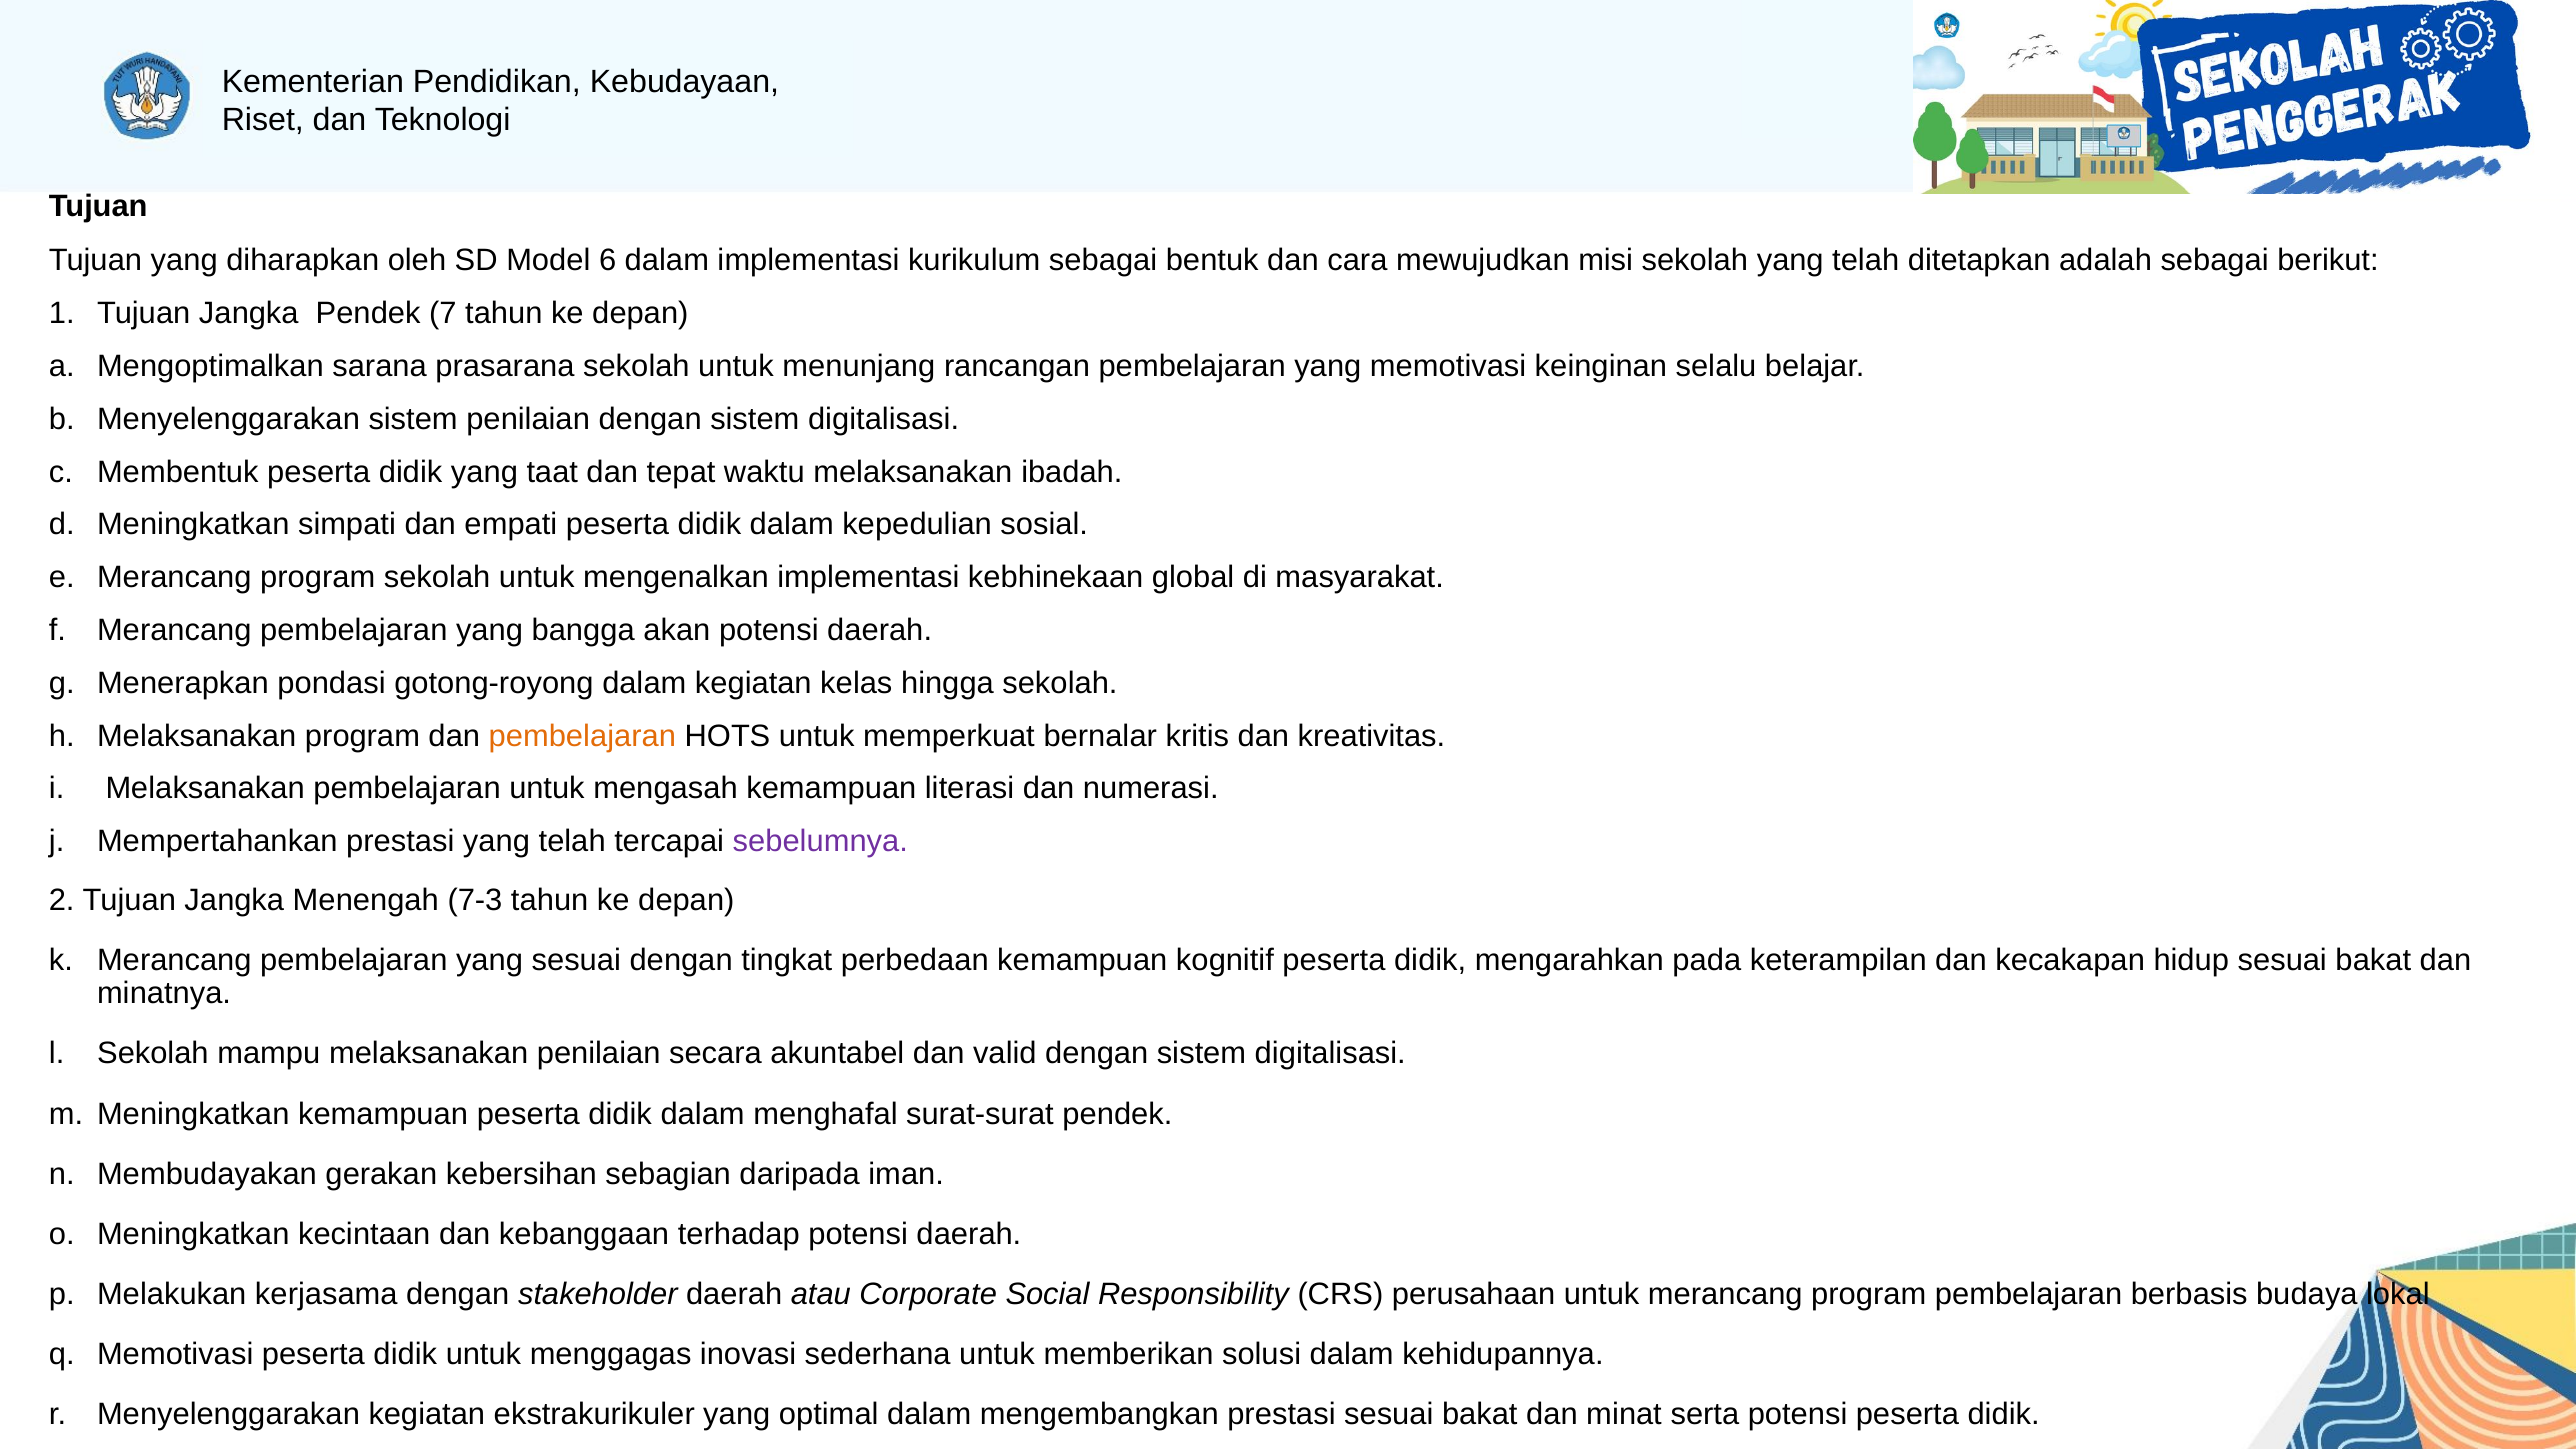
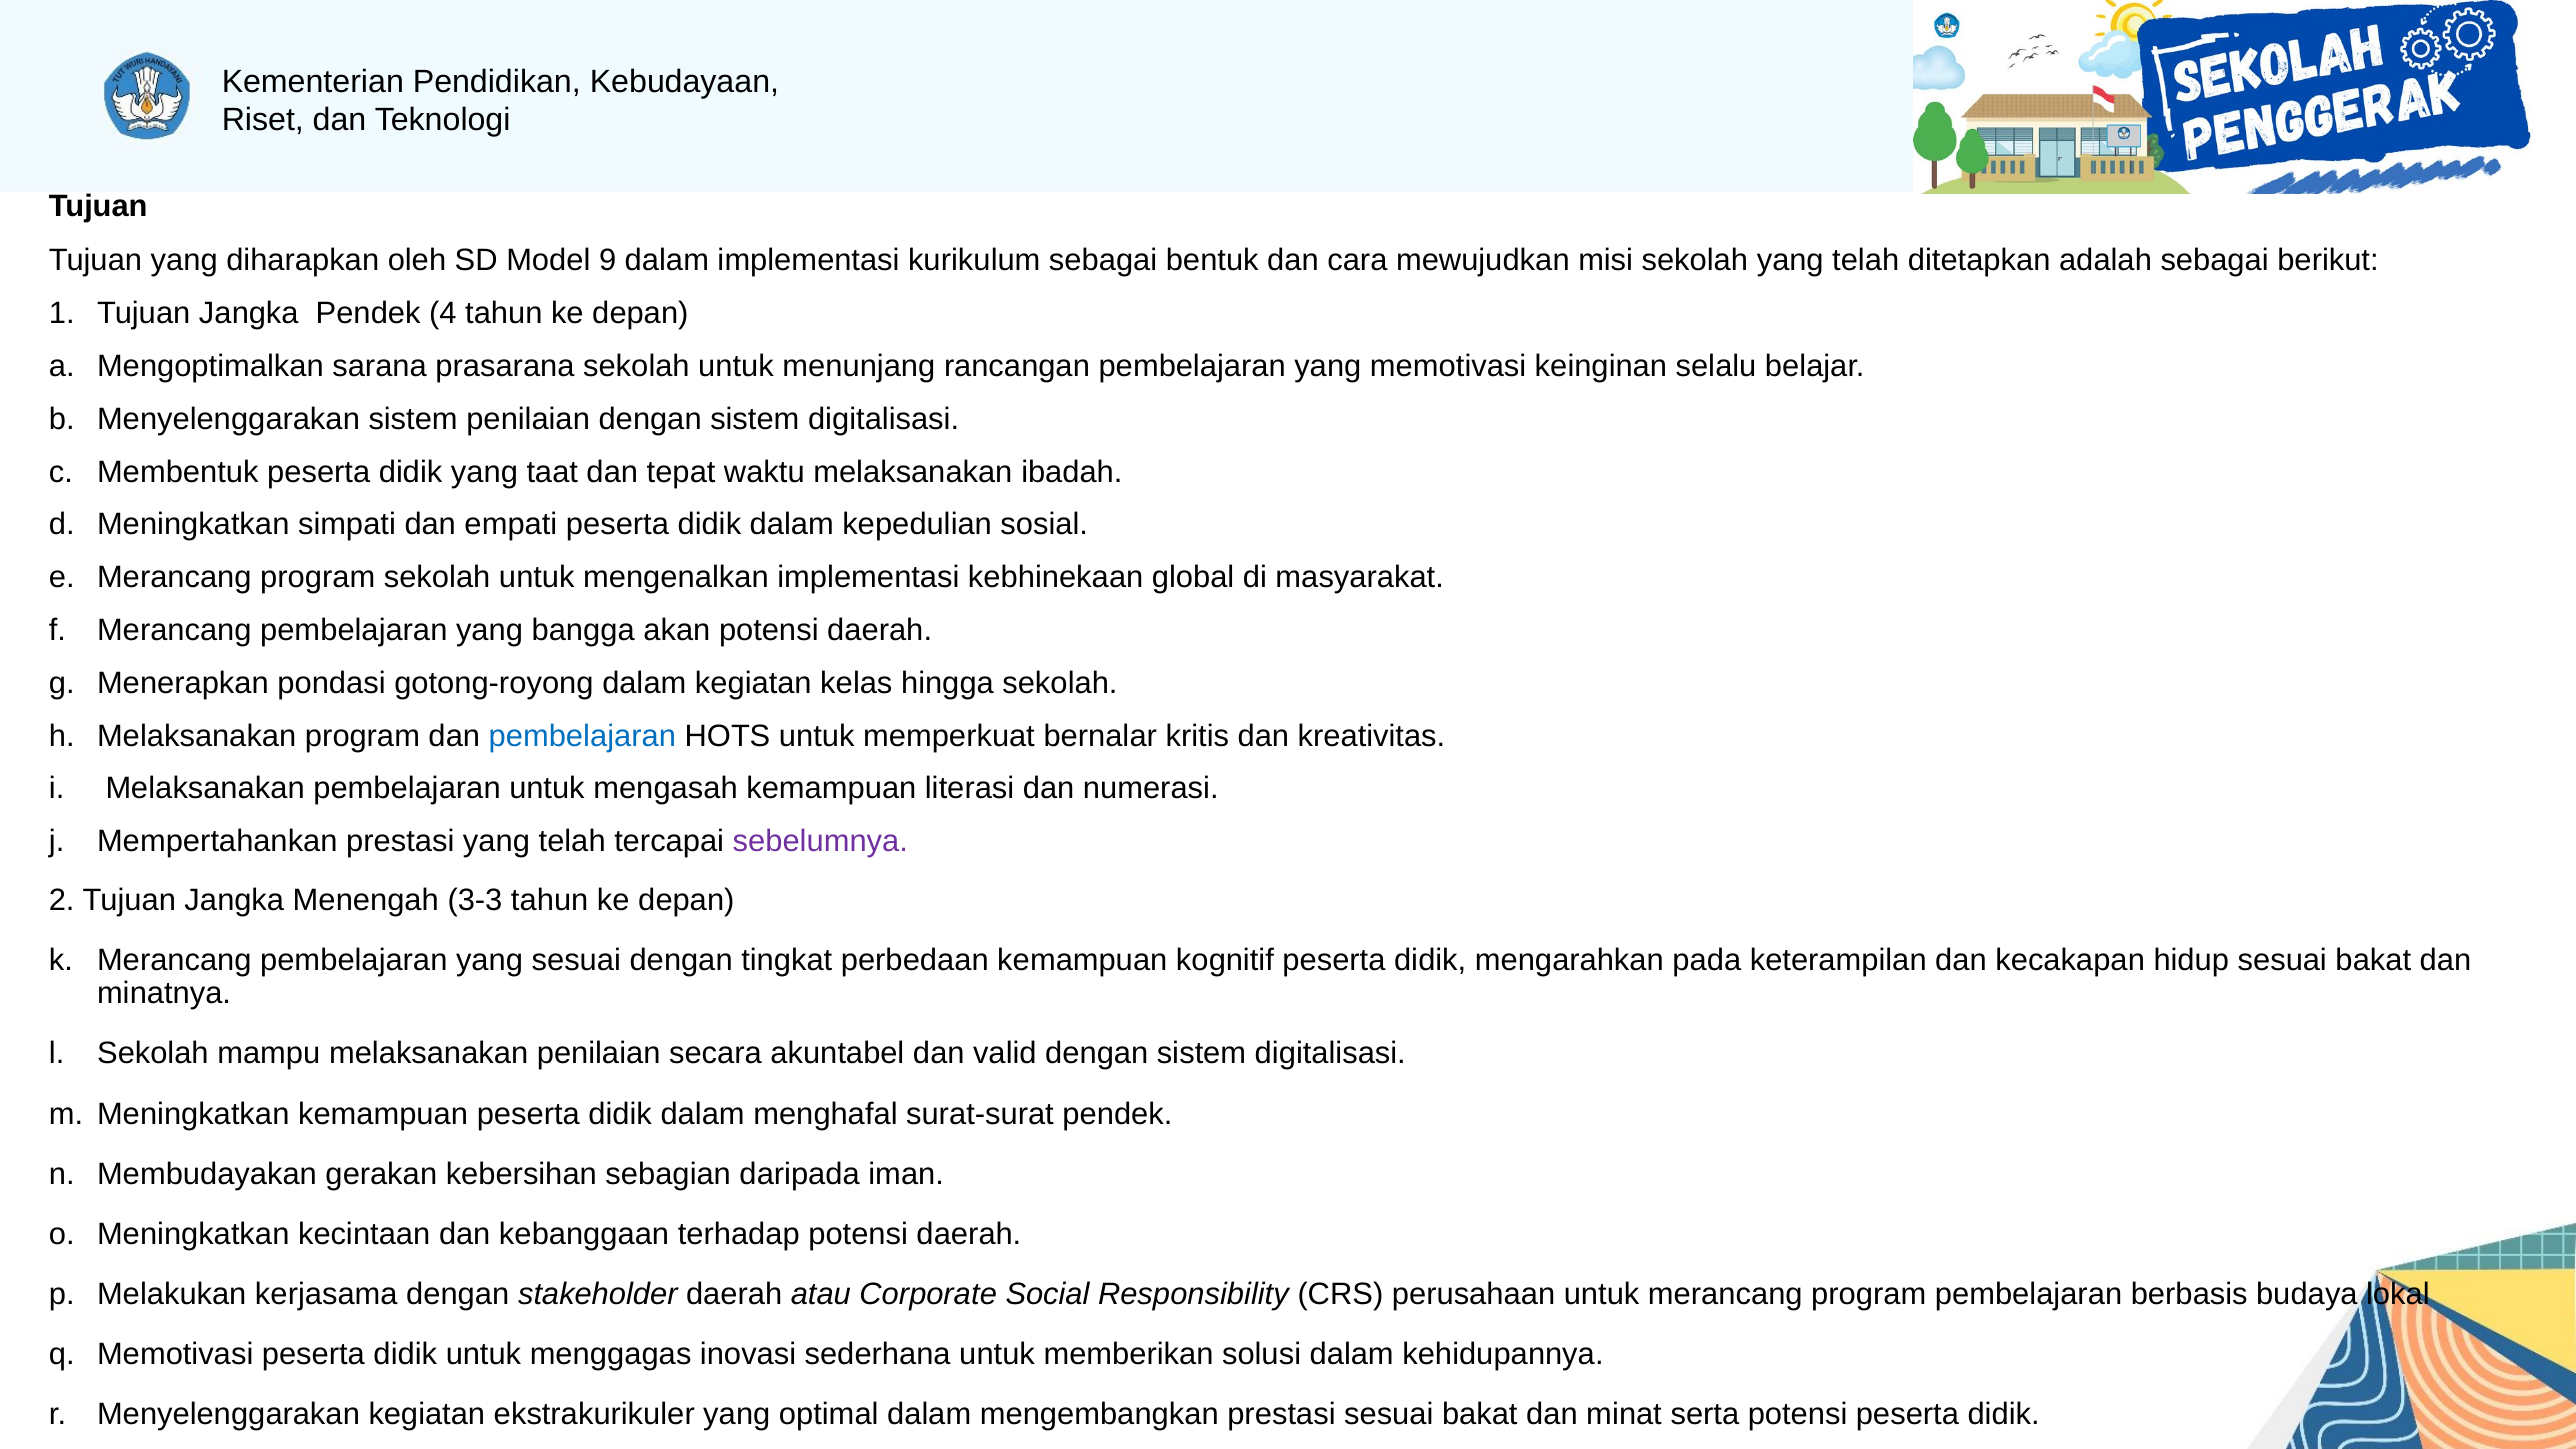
6: 6 -> 9
7: 7 -> 4
pembelajaran at (582, 736) colour: orange -> blue
7-3: 7-3 -> 3-3
